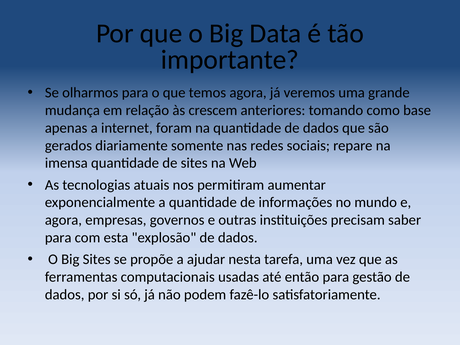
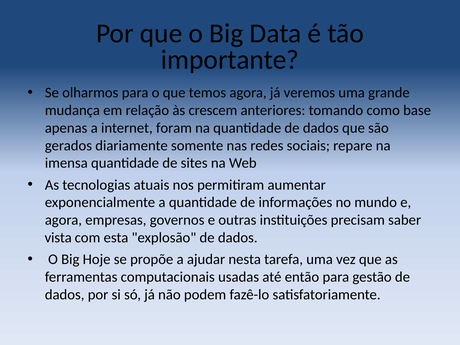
para at (58, 238): para -> vista
Big Sites: Sites -> Hoje
